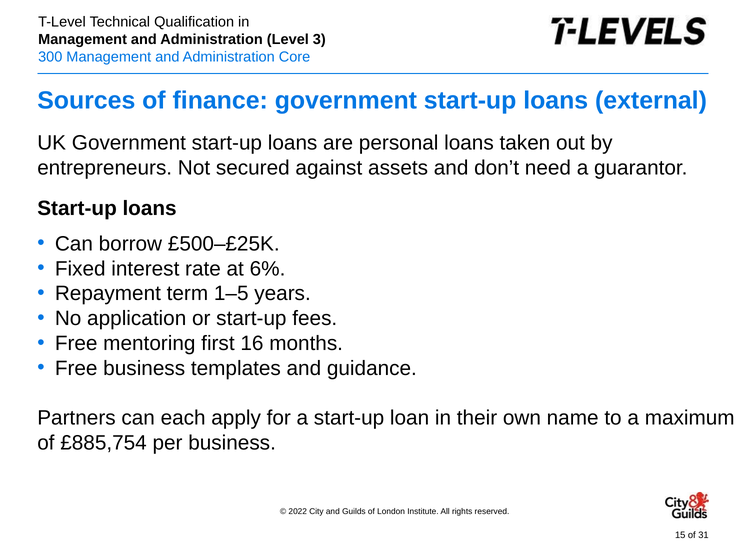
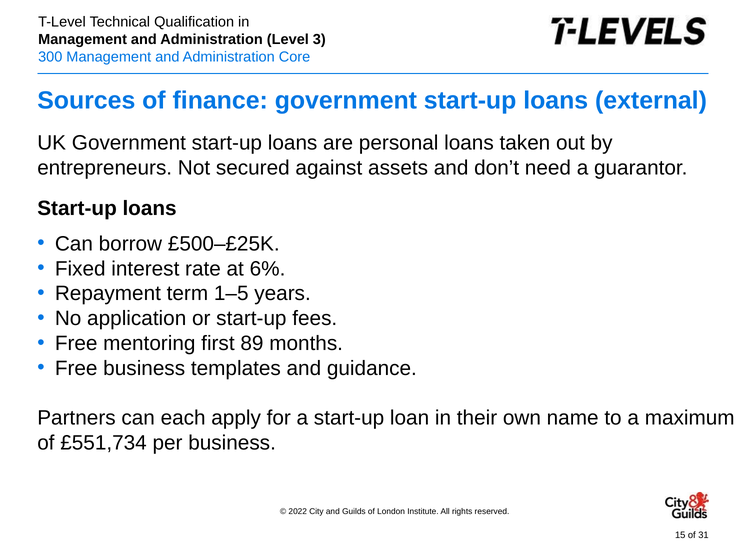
16: 16 -> 89
£885,754: £885,754 -> £551,734
